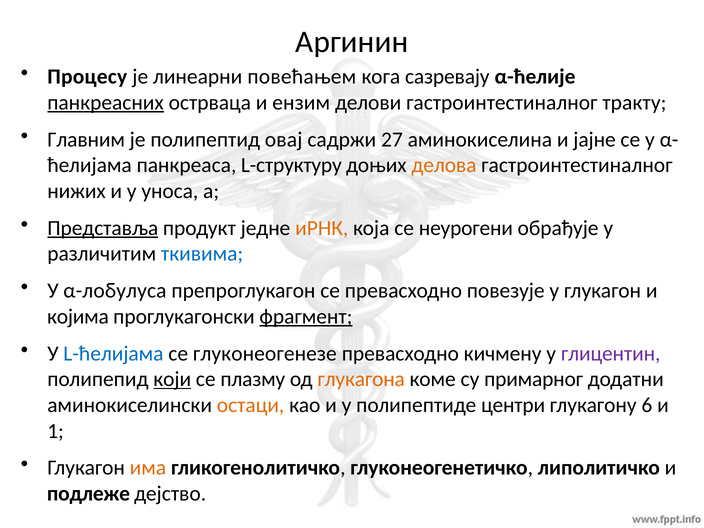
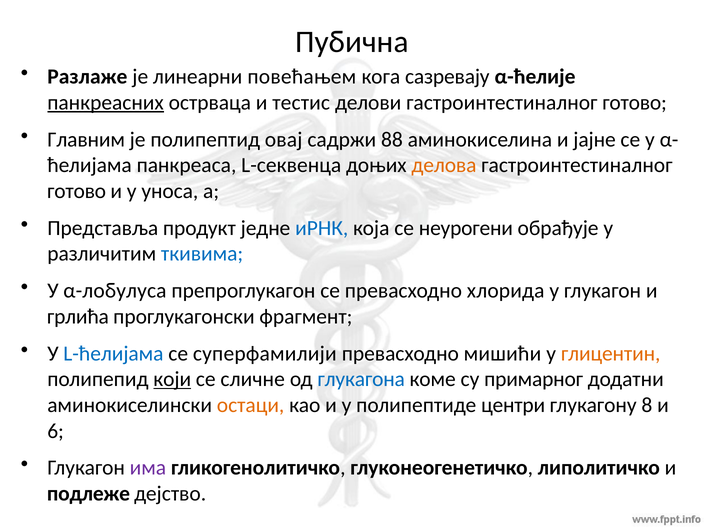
Аргинин: Аргинин -> Пубична
Процесу: Процесу -> Разлаже
ензим: ензим -> тестис
делови гастроинтестиналног тракту: тракту -> готово
27: 27 -> 88
L-структуру: L-структуру -> L-секвенца
нижих at (77, 191): нижих -> готово
Представља underline: present -> none
иРНК colour: orange -> blue
повезује: повезује -> хлорида
којима: којима -> грлића
фрагмент underline: present -> none
глуконеогенезе: глуконеогенезе -> суперфамилији
кичмену: кичмену -> мишићи
глицентин colour: purple -> orange
плазму: плазму -> сличне
глукагона colour: orange -> blue
6: 6 -> 8
1: 1 -> 6
има colour: orange -> purple
